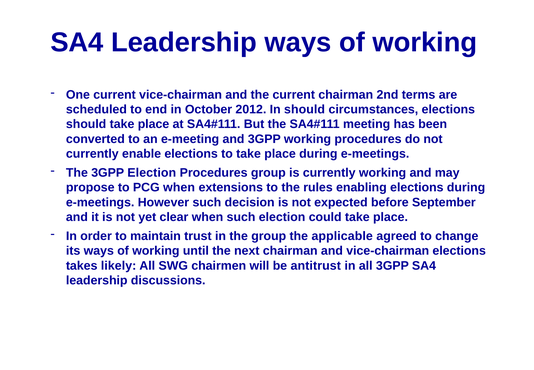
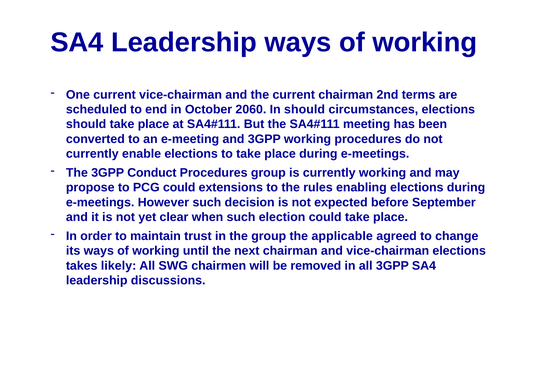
2012: 2012 -> 2060
3GPP Election: Election -> Conduct
PCG when: when -> could
antitrust: antitrust -> removed
